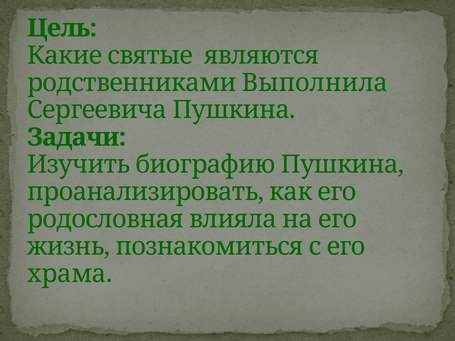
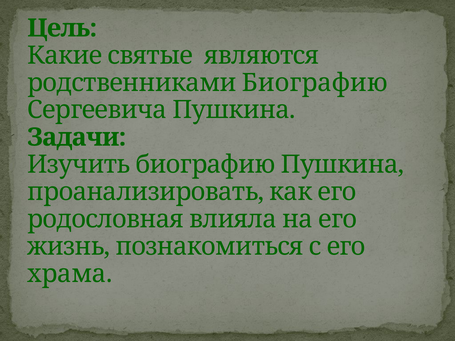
родственниками Выполнила: Выполнила -> Биографию
